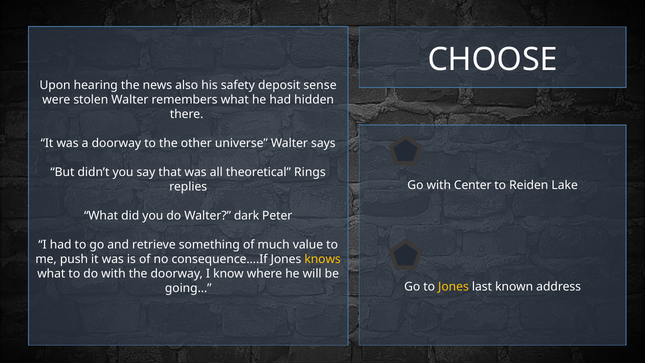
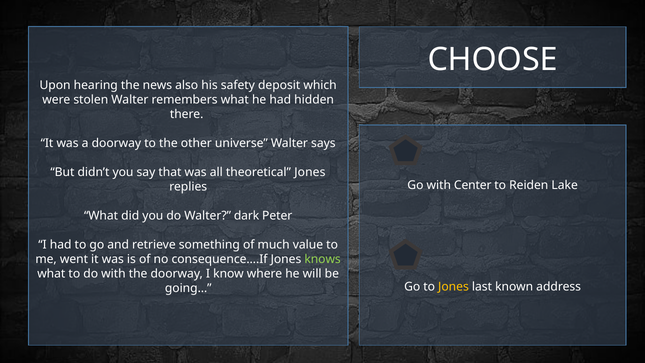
sense: sense -> which
theoretical Rings: Rings -> Jones
push: push -> went
knows colour: yellow -> light green
